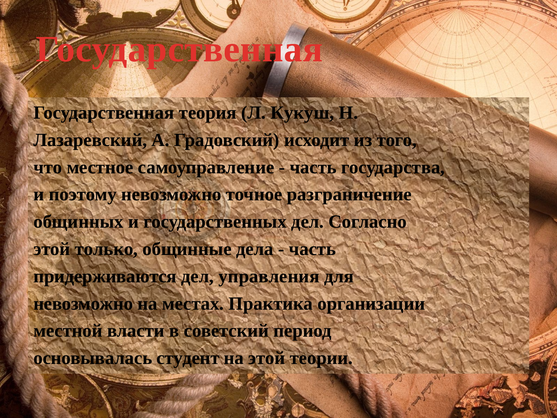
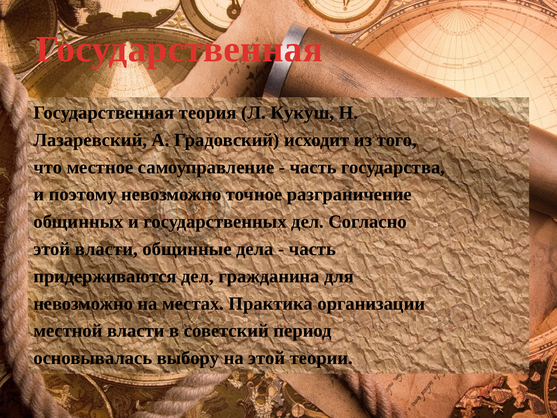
этой только: только -> власти
управления: управления -> гражданина
студент: студент -> выбору
